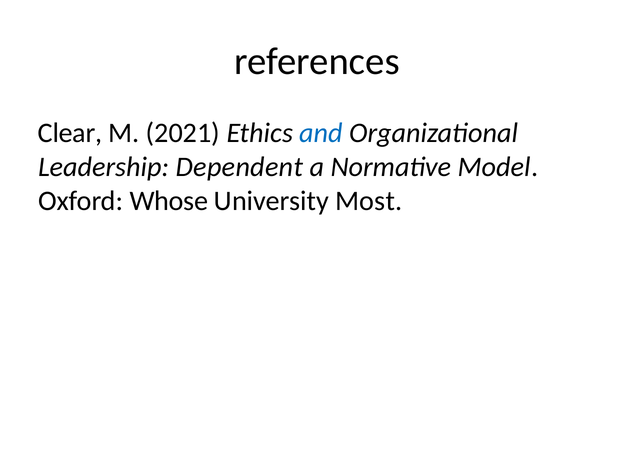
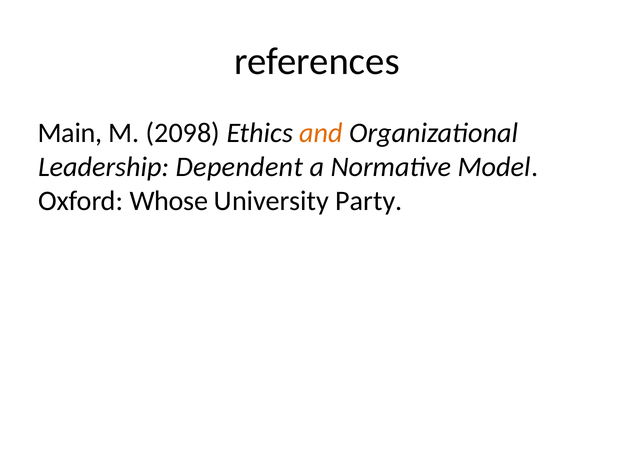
Clear: Clear -> Main
2021: 2021 -> 2098
and colour: blue -> orange
Most: Most -> Party
